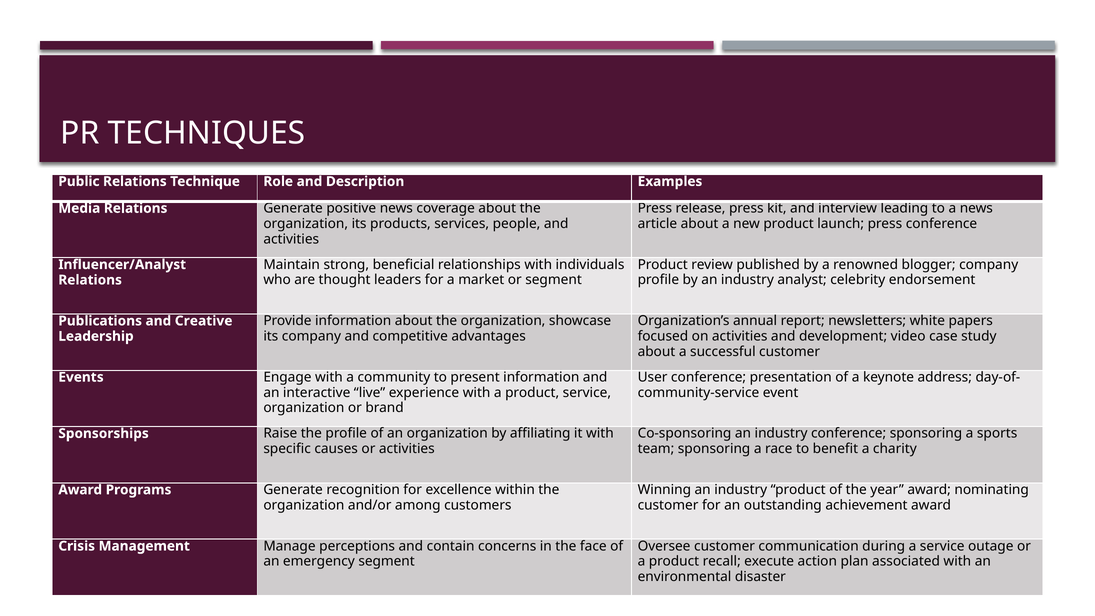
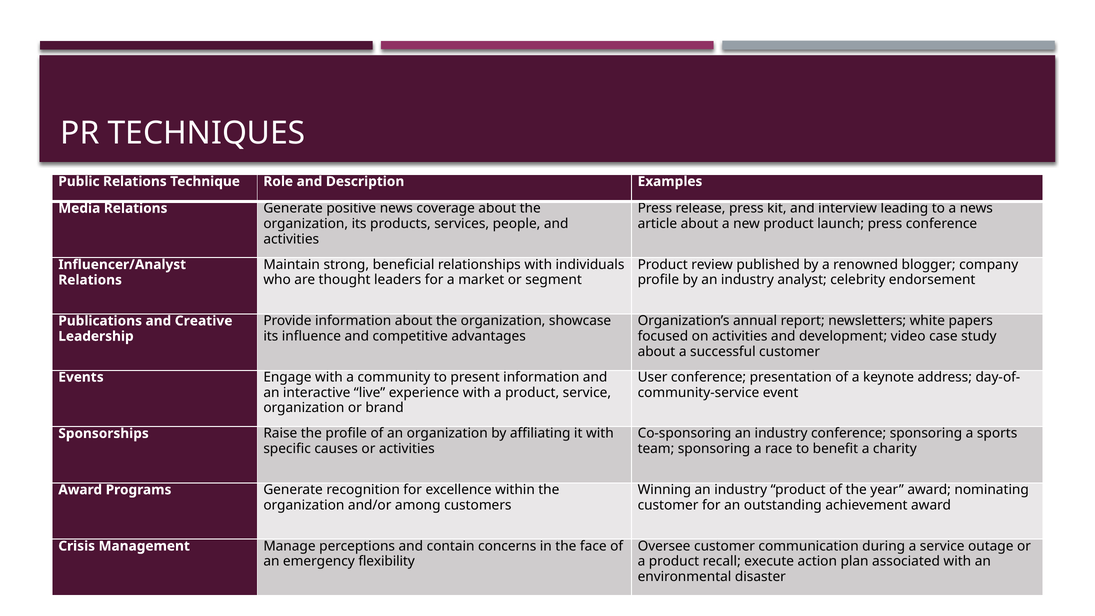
its company: company -> influence
emergency segment: segment -> flexibility
